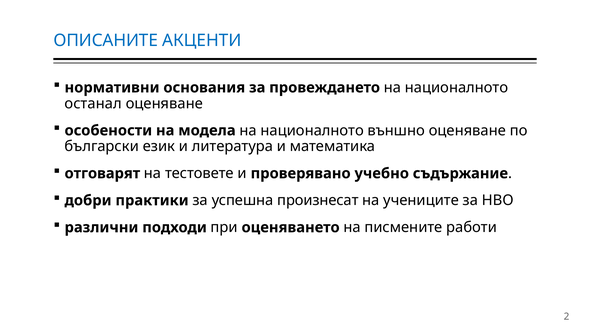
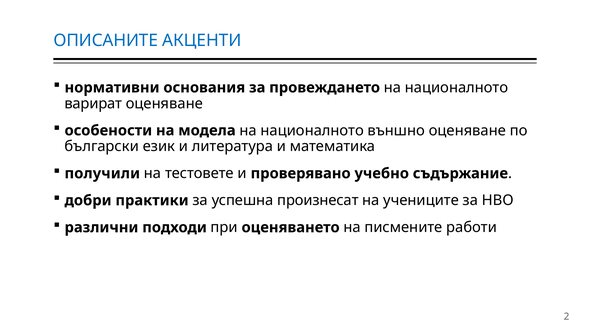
останал: останал -> варират
отговарят: отговарят -> получили
